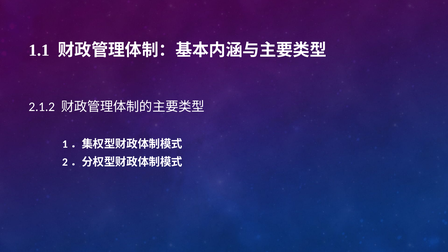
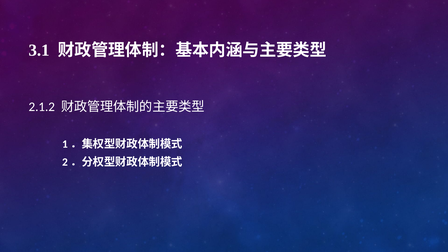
1.1: 1.1 -> 3.1
